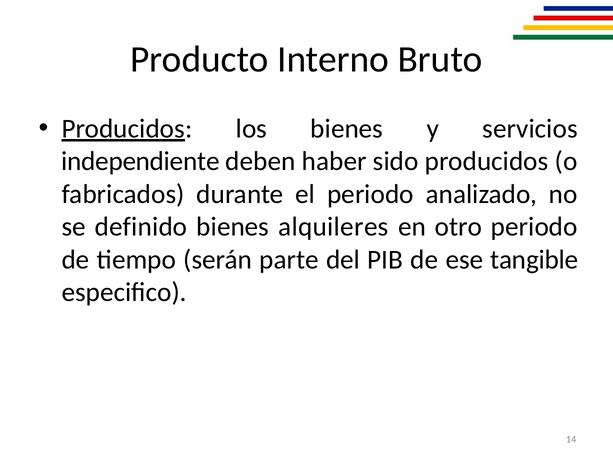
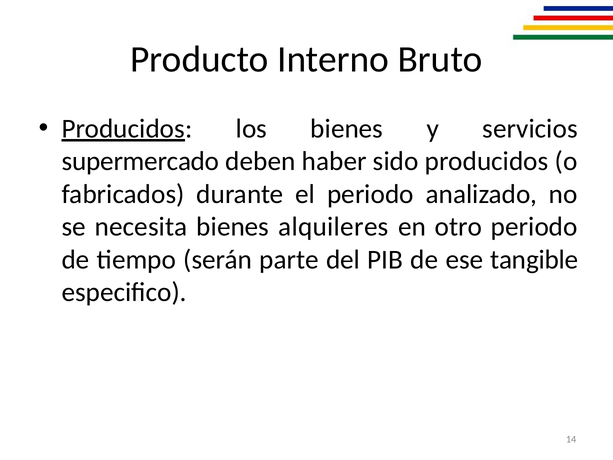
independiente: independiente -> supermercado
definido: definido -> necesita
